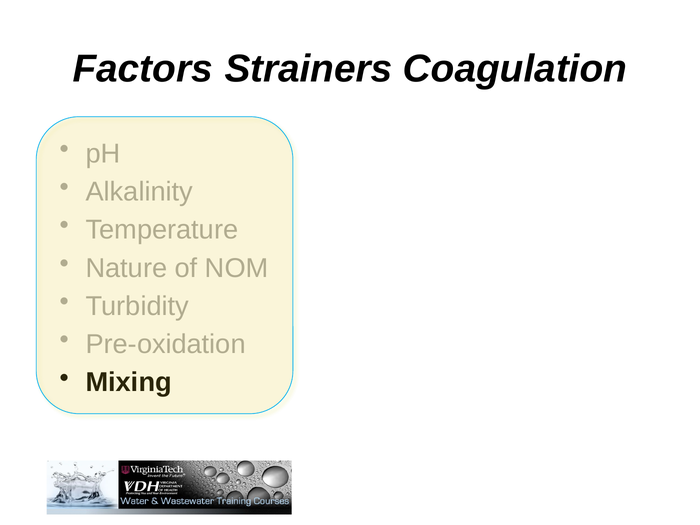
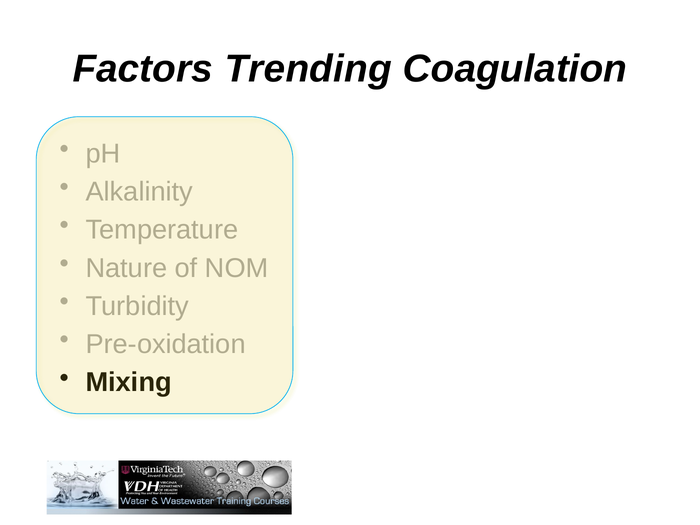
Strainers: Strainers -> Trending
